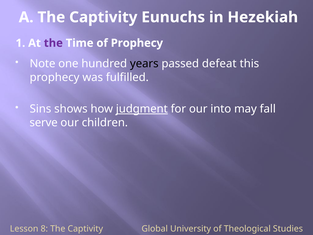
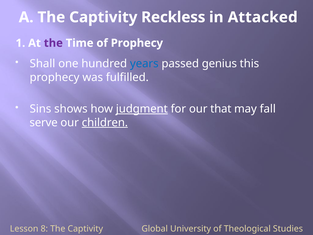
Eunuchs: Eunuchs -> Reckless
Hezekiah: Hezekiah -> Attacked
Note: Note -> Shall
years colour: black -> blue
defeat: defeat -> genius
into: into -> that
children underline: none -> present
